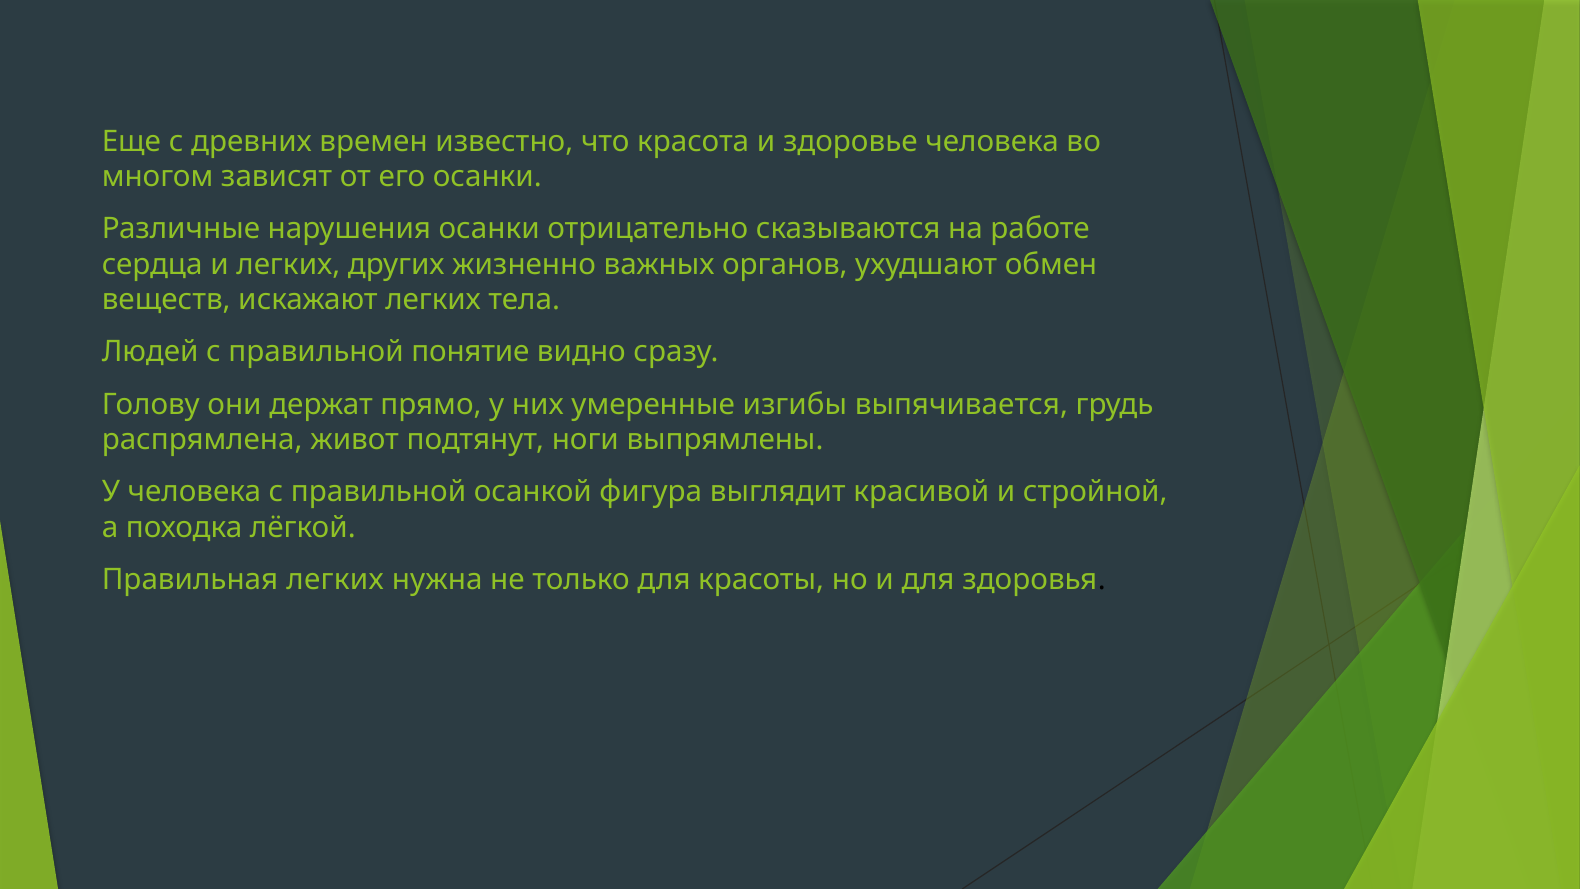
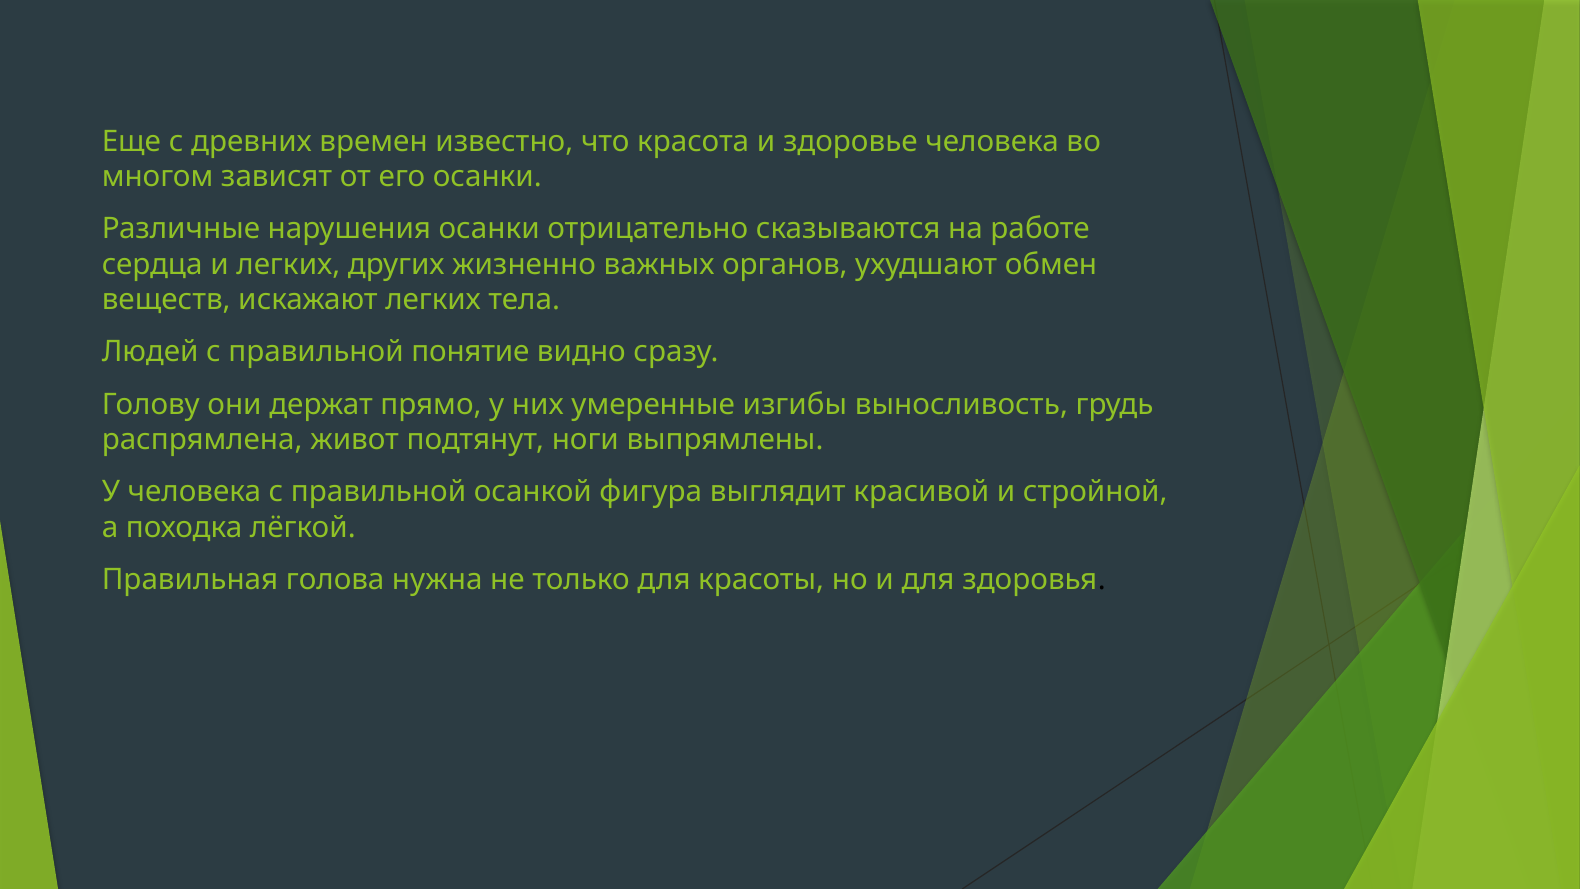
выпячивается: выпячивается -> выносливость
Правильная легких: легких -> голова
